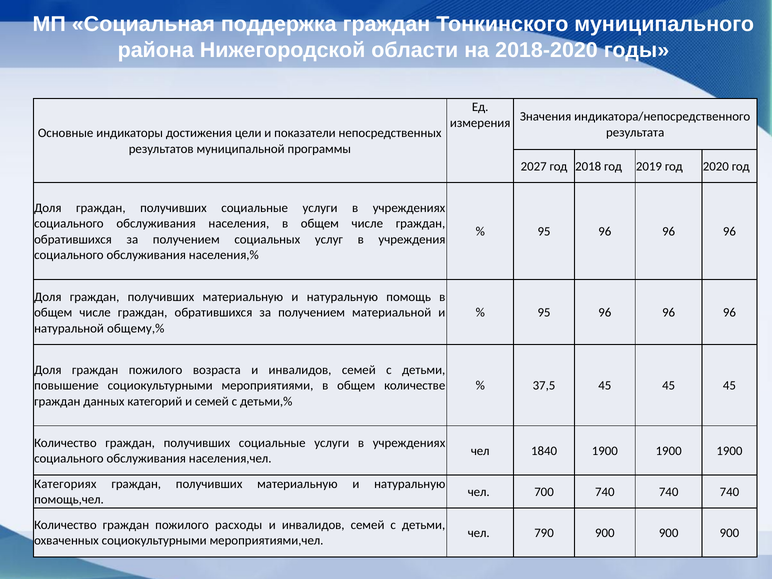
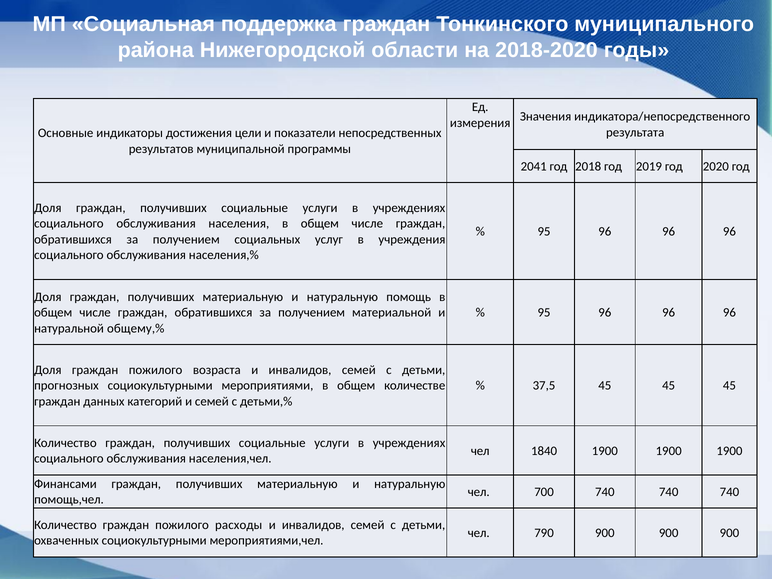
2027: 2027 -> 2041
повышение: повышение -> прогнозных
Категориях: Категориях -> Финансами
